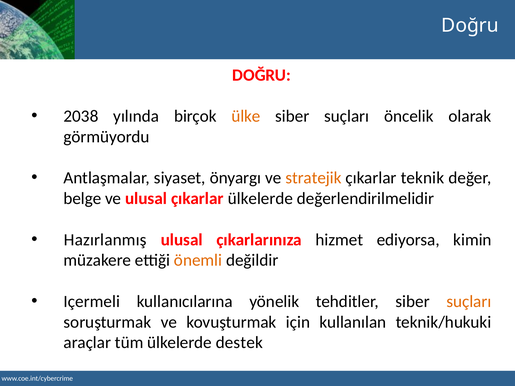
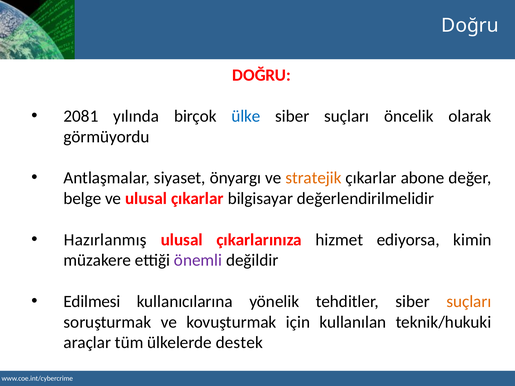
2038: 2038 -> 2081
ülke colour: orange -> blue
teknik: teknik -> abone
çıkarlar ülkelerde: ülkelerde -> bilgisayar
önemli colour: orange -> purple
Içermeli: Içermeli -> Edilmesi
